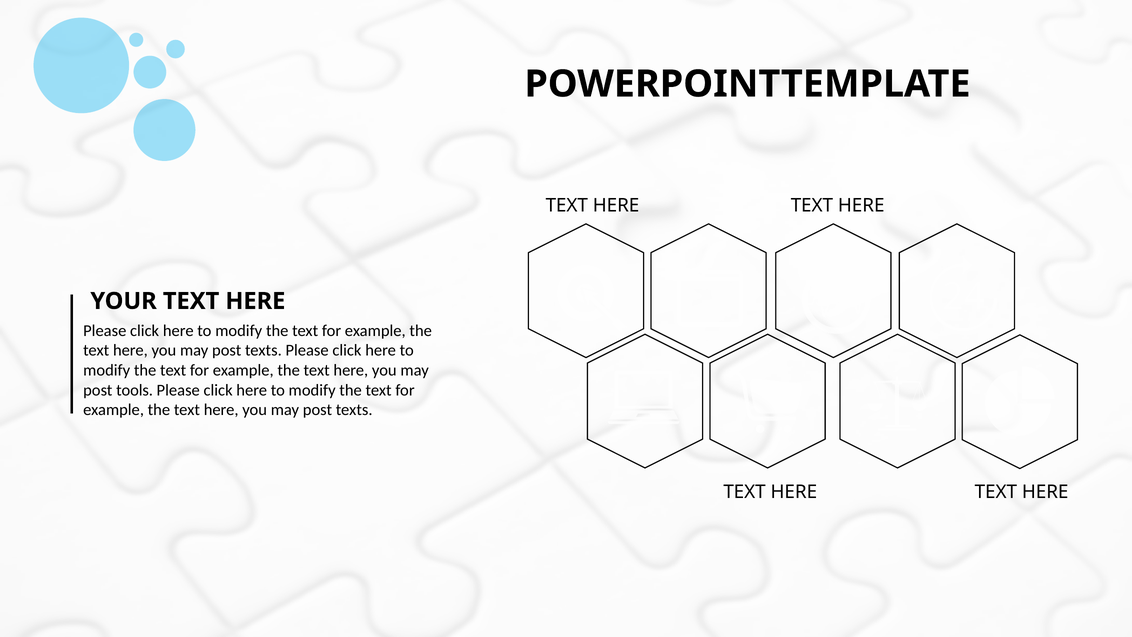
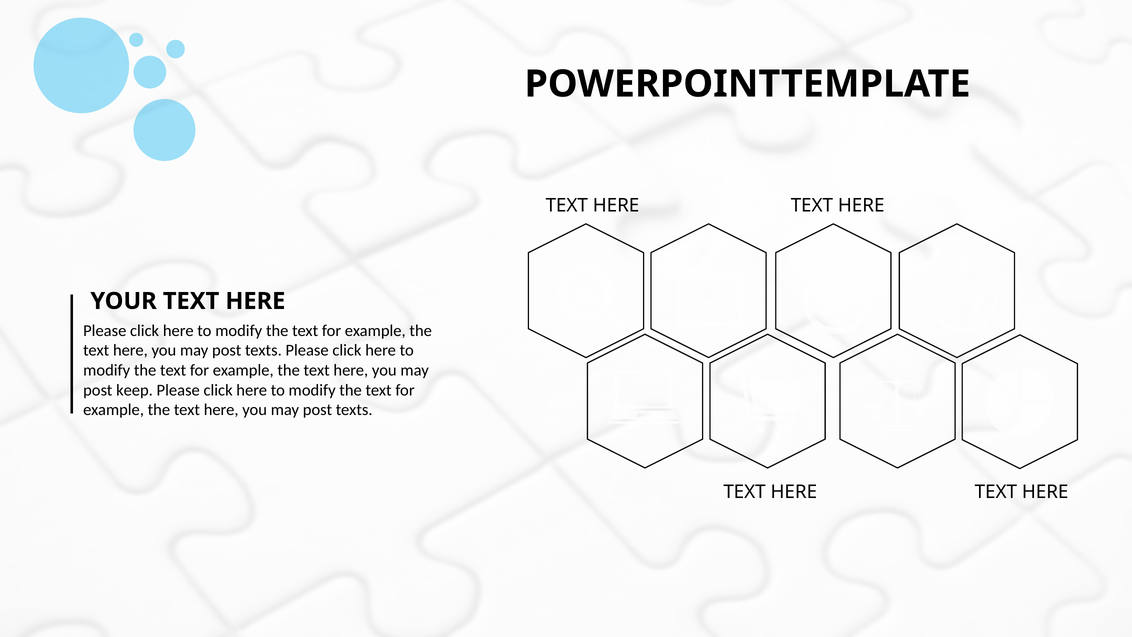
tools: tools -> keep
